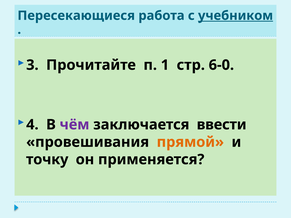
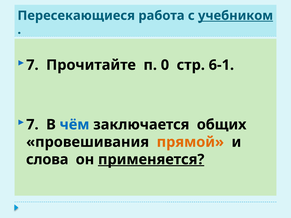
3 at (32, 65): 3 -> 7
1: 1 -> 0
6-0: 6-0 -> 6-1
4 at (32, 125): 4 -> 7
чём colour: purple -> blue
ввести: ввести -> общих
точку: точку -> слова
применяется underline: none -> present
